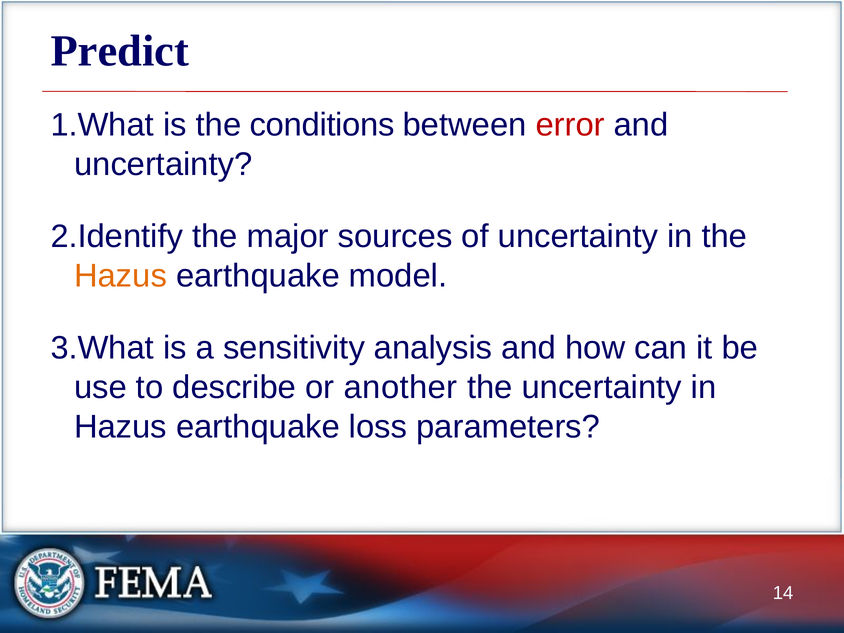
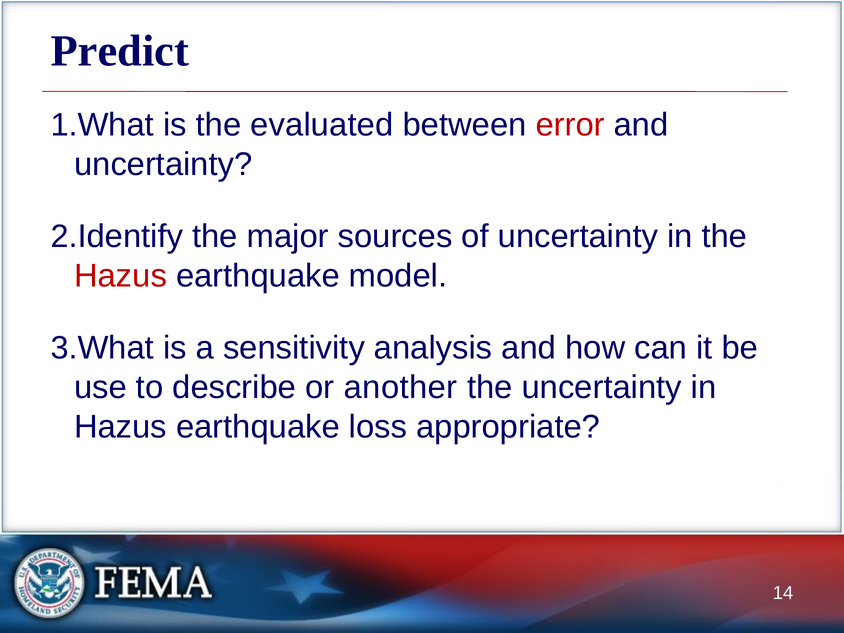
conditions: conditions -> evaluated
Hazus at (121, 276) colour: orange -> red
parameters: parameters -> appropriate
